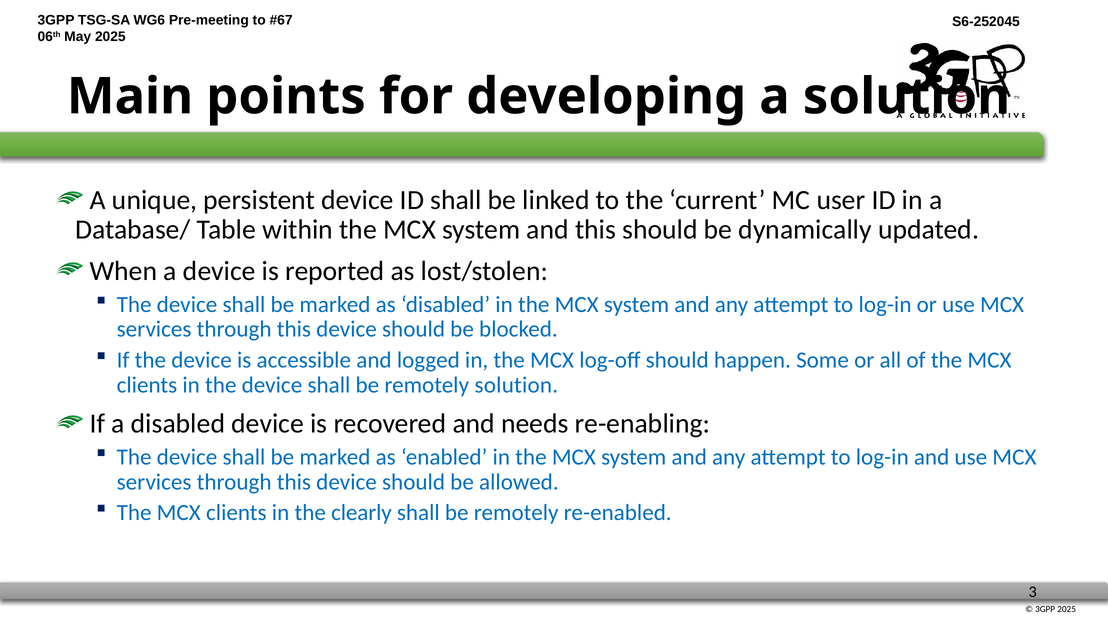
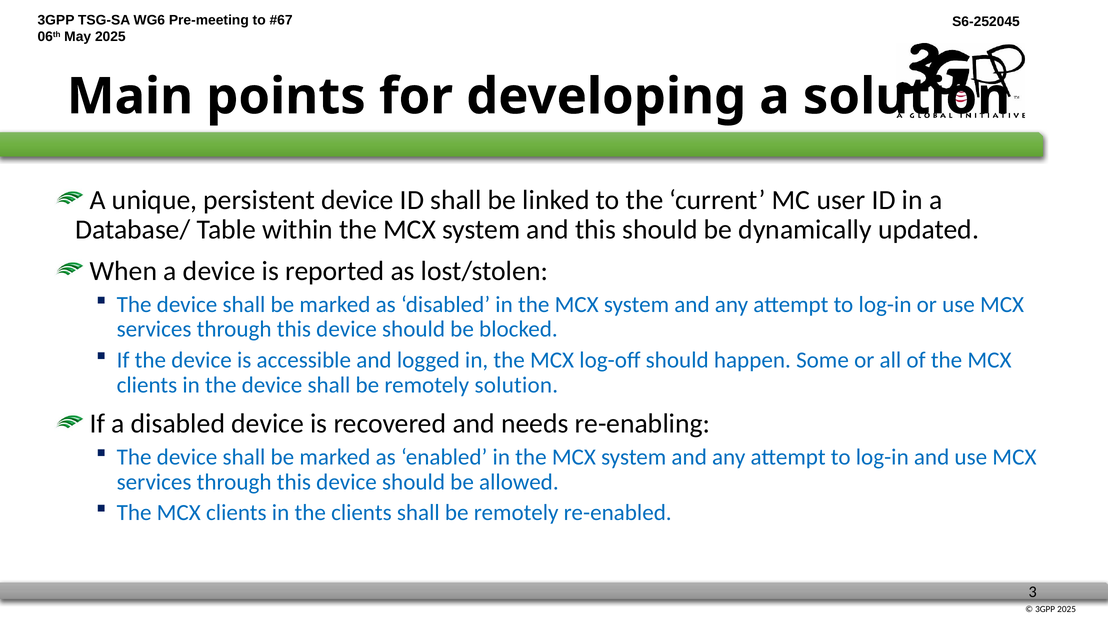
the clearly: clearly -> clients
